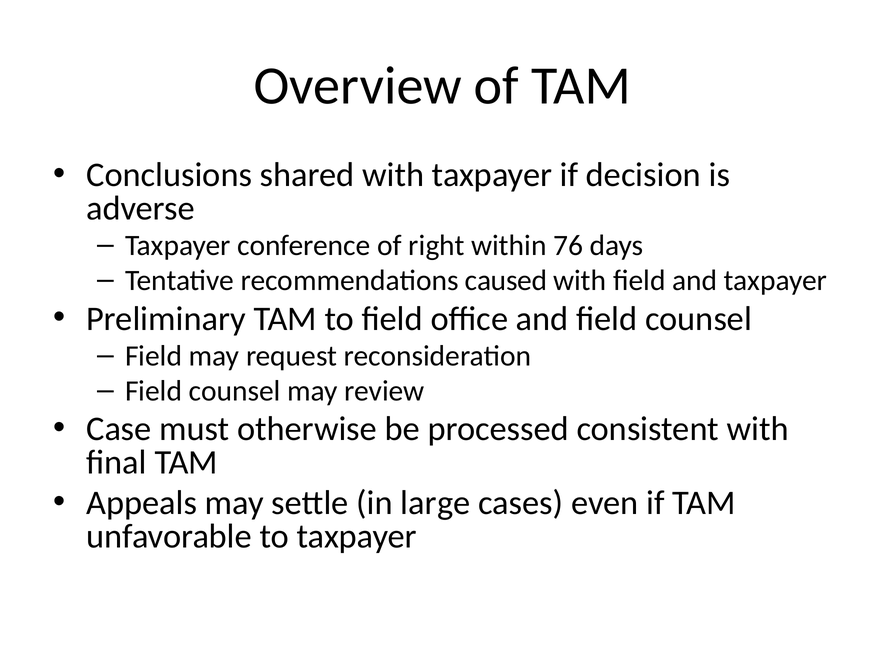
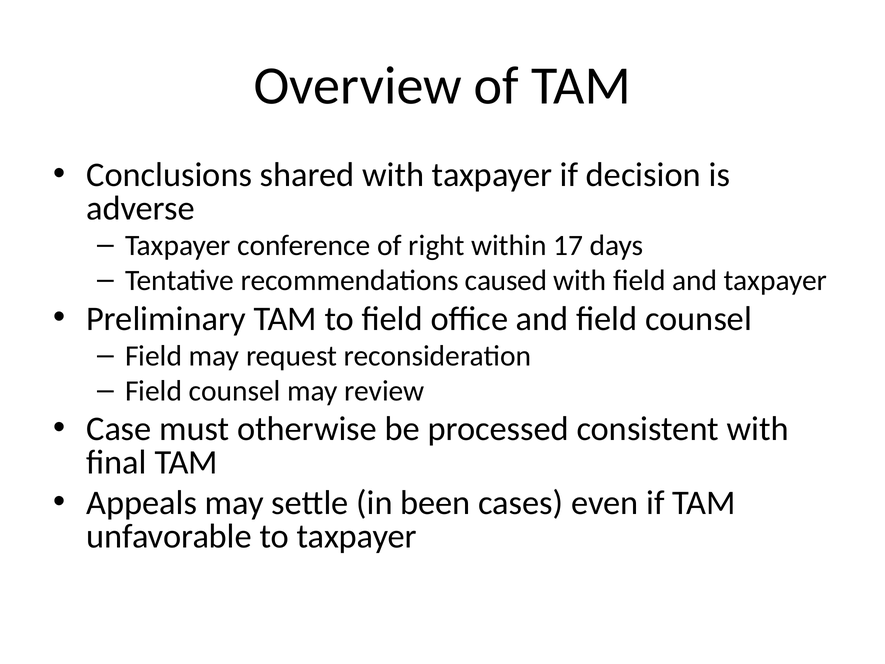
76: 76 -> 17
large: large -> been
